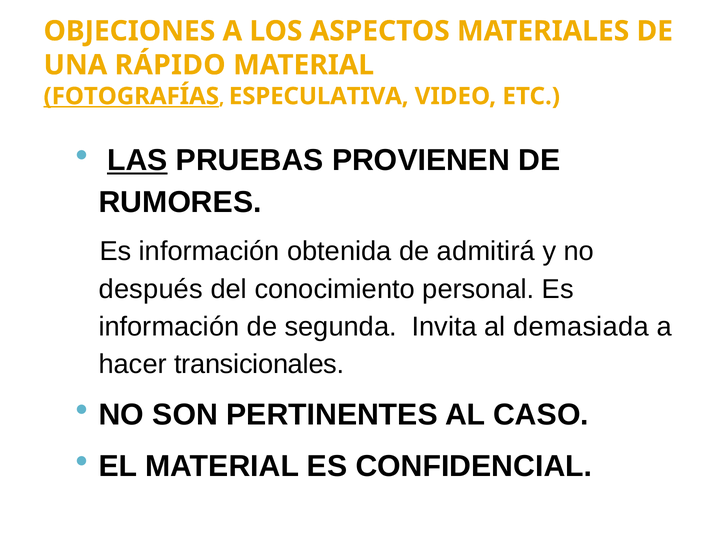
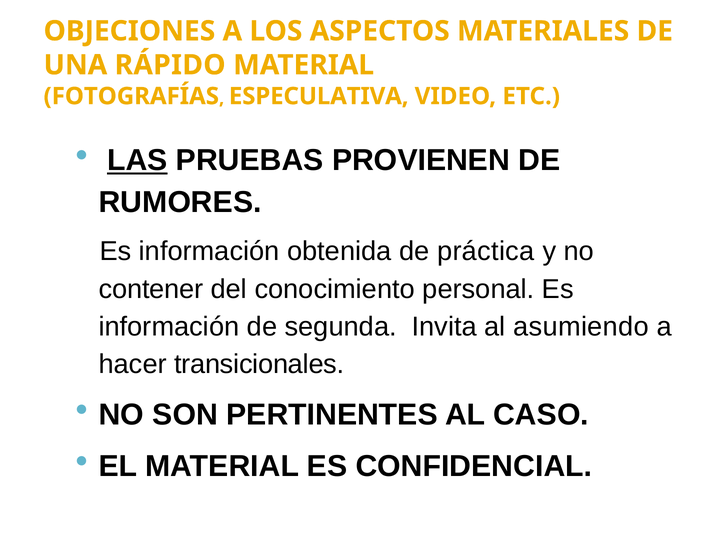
FOTOGRAFÍAS underline: present -> none
admitirá: admitirá -> práctica
después: después -> contener
demasiada: demasiada -> asumiendo
